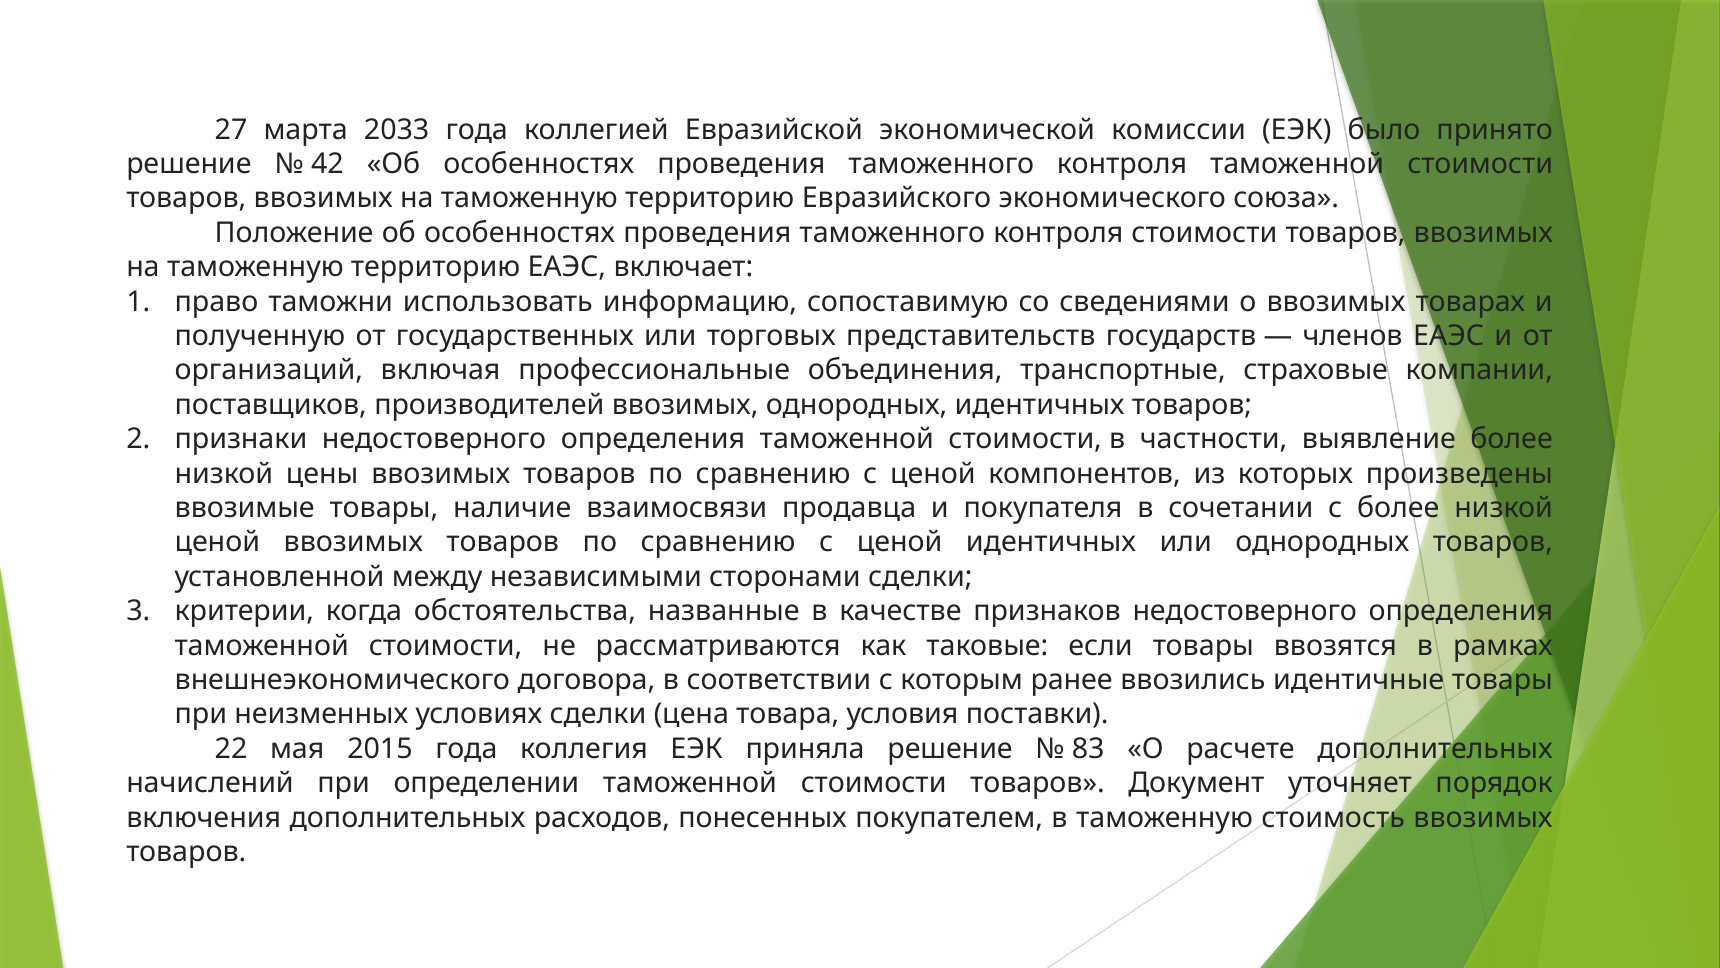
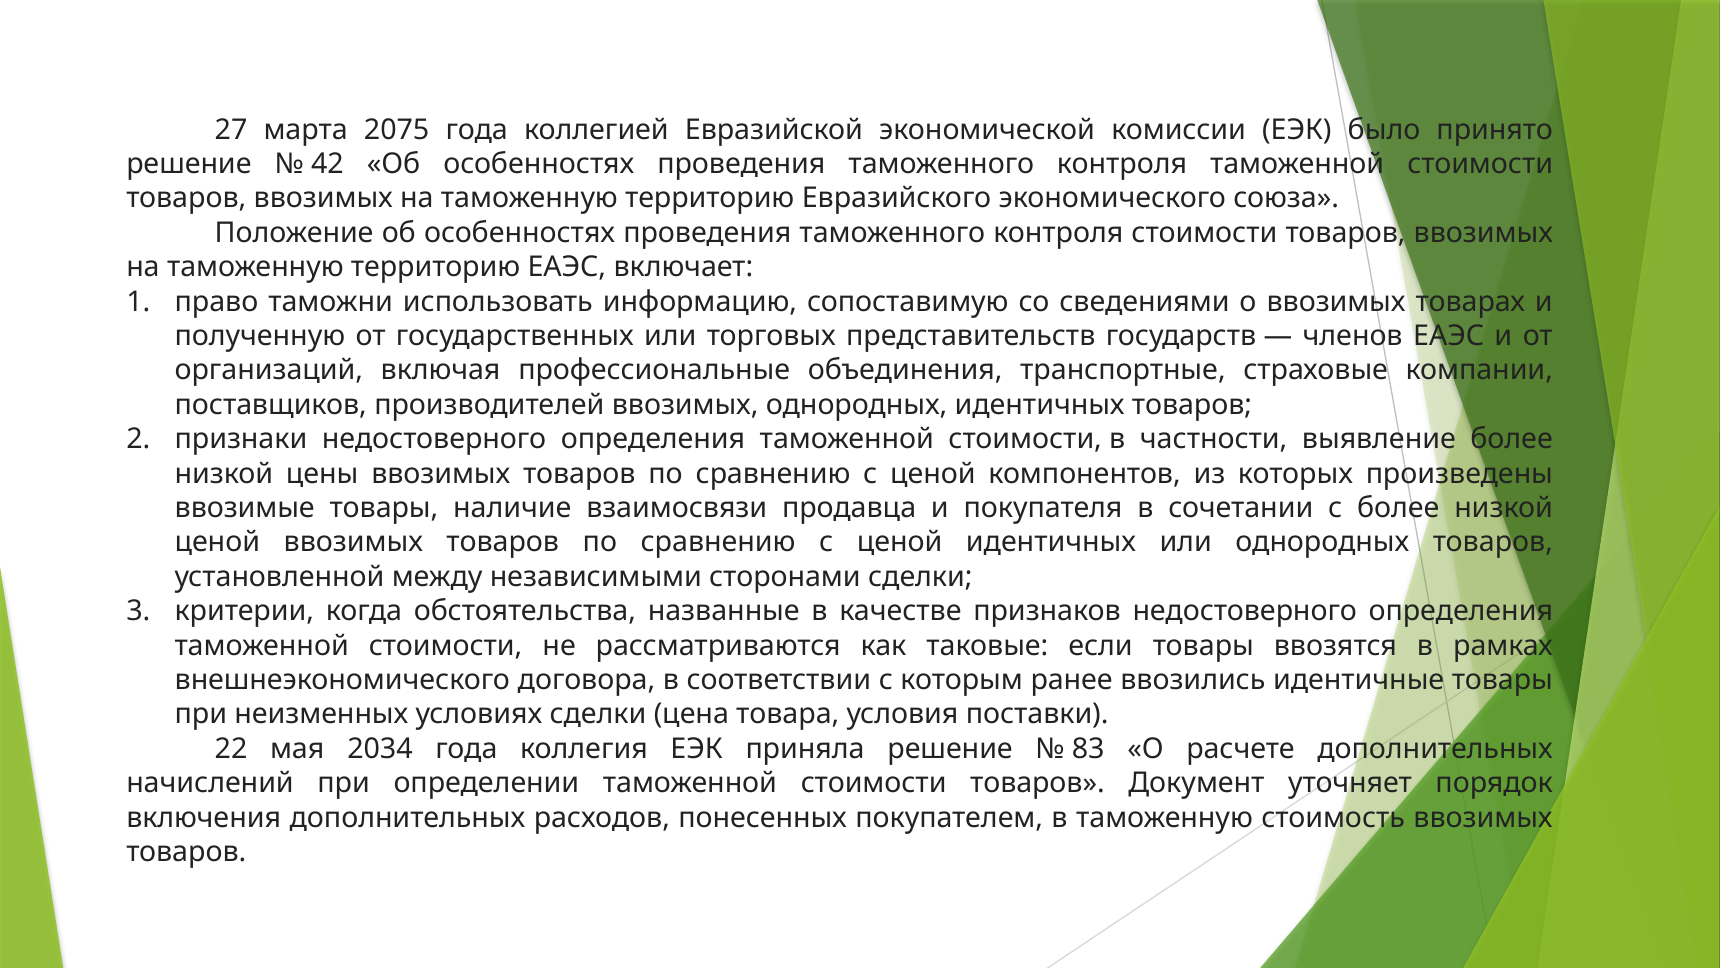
2033: 2033 -> 2075
2015: 2015 -> 2034
